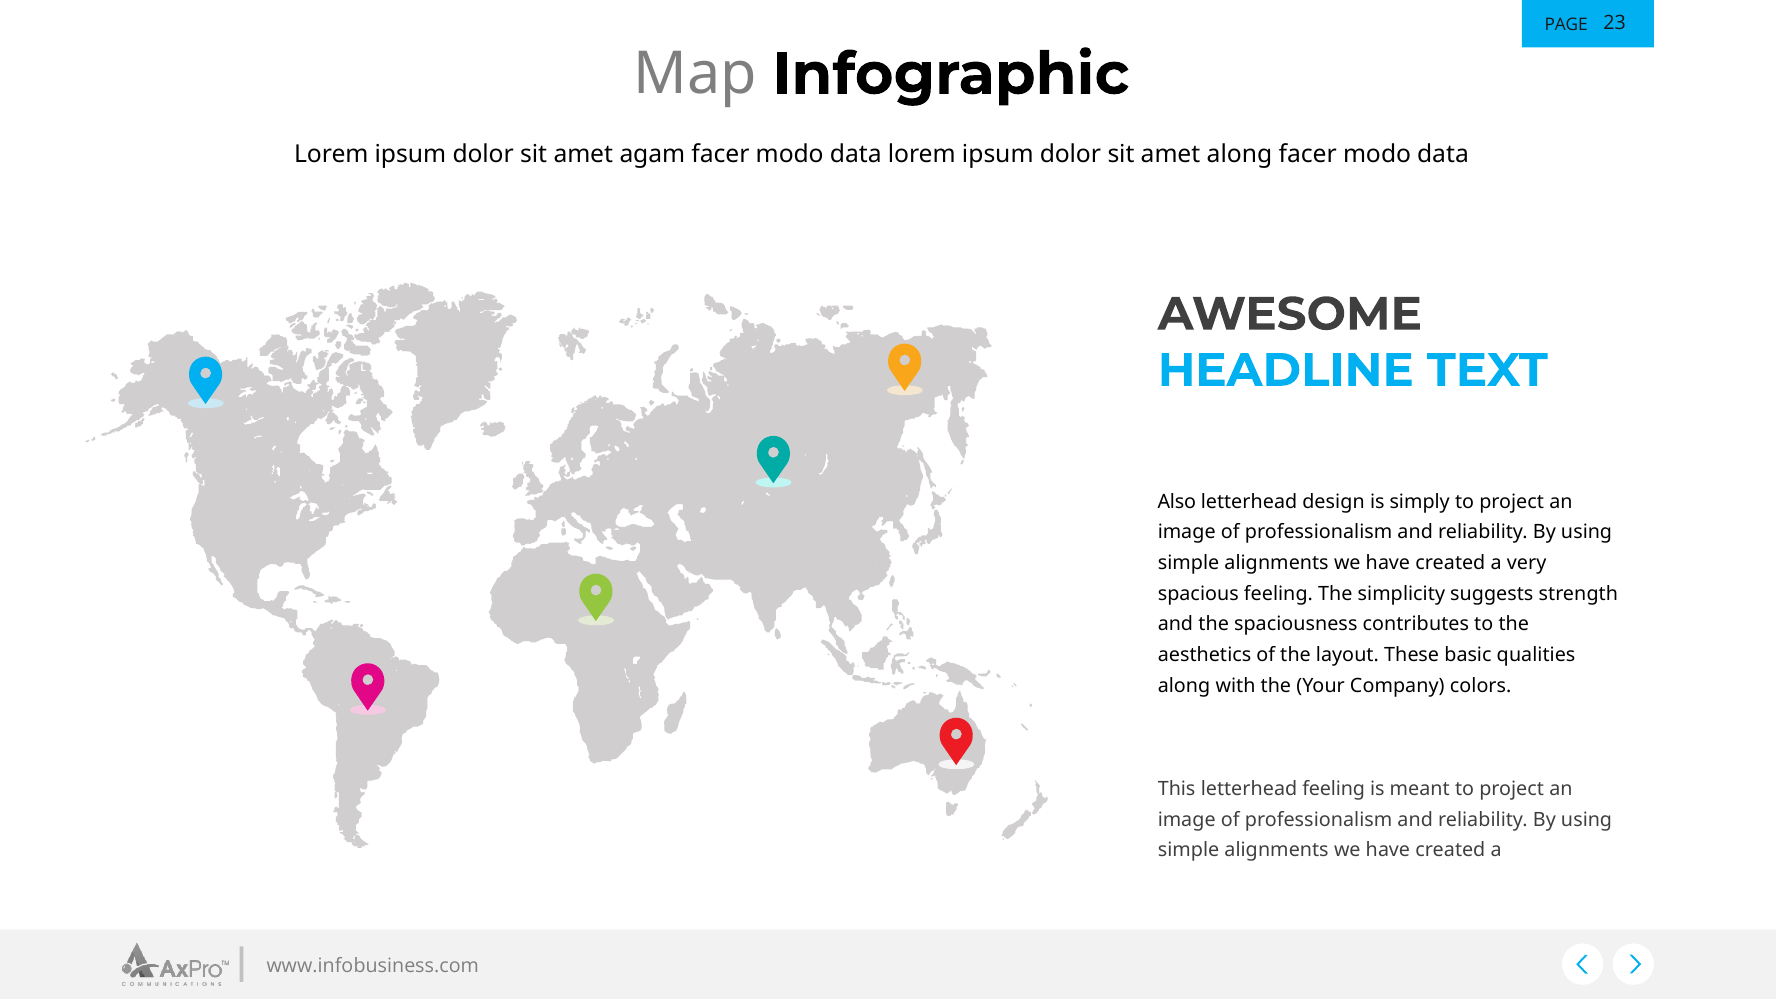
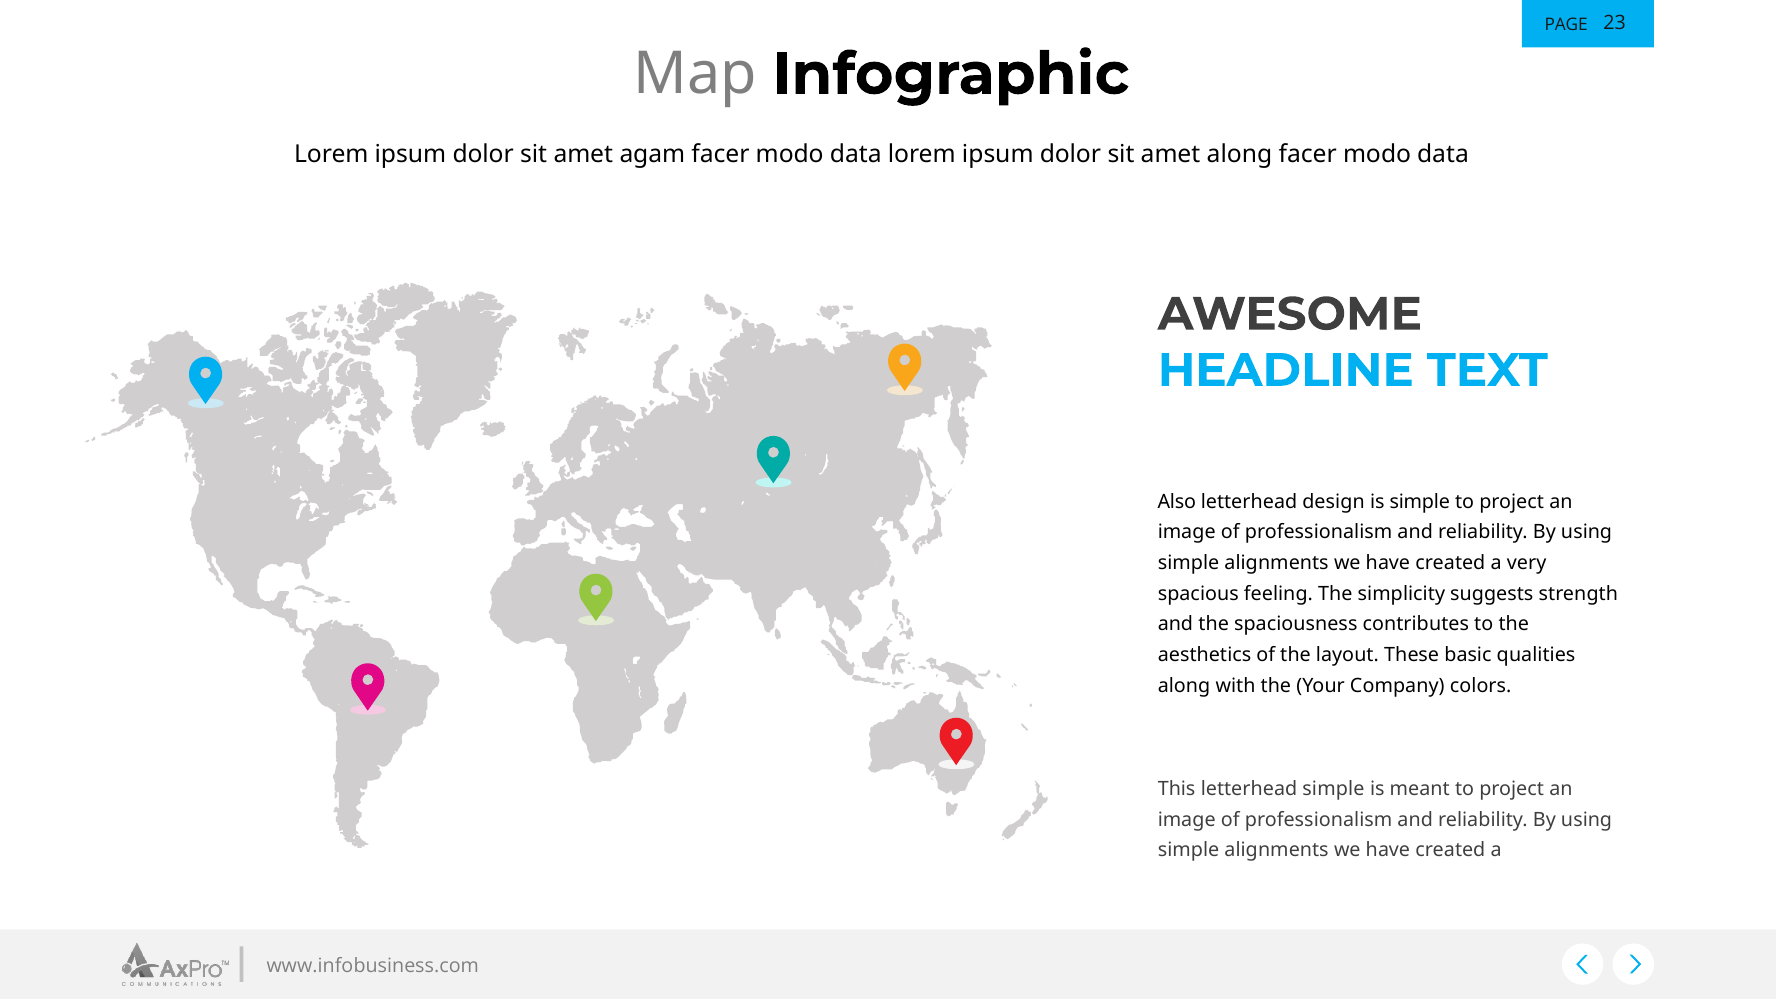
is simply: simply -> simple
letterhead feeling: feeling -> simple
